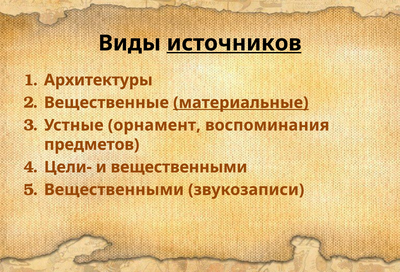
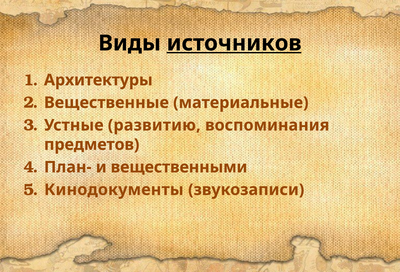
материальные underline: present -> none
орнамент: орнамент -> развитию
Цели-: Цели- -> План-
Вещественными at (114, 190): Вещественными -> Кинодокументы
